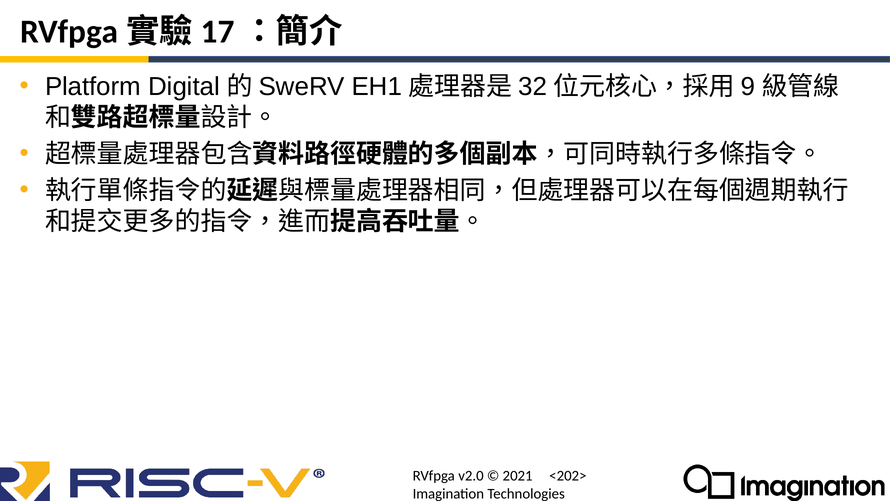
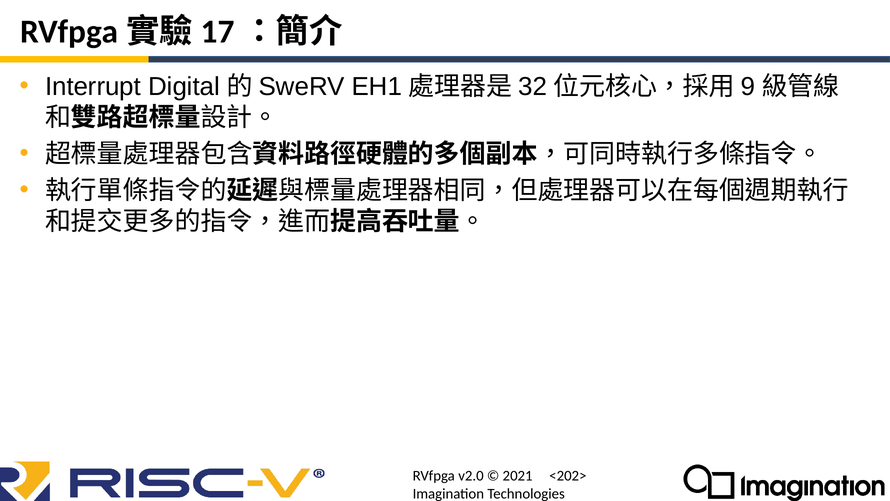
Platform: Platform -> Interrupt
